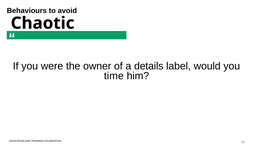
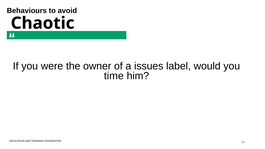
details: details -> issues
